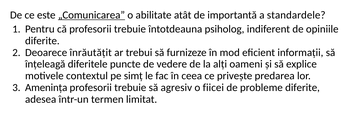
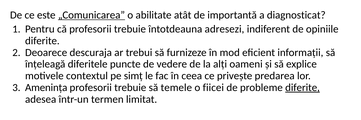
standardele: standardele -> diagnosticat
psiholog: psiholog -> adresezi
înrăutățit: înrăutățit -> descuraja
agresiv: agresiv -> temele
diferite at (303, 88) underline: none -> present
